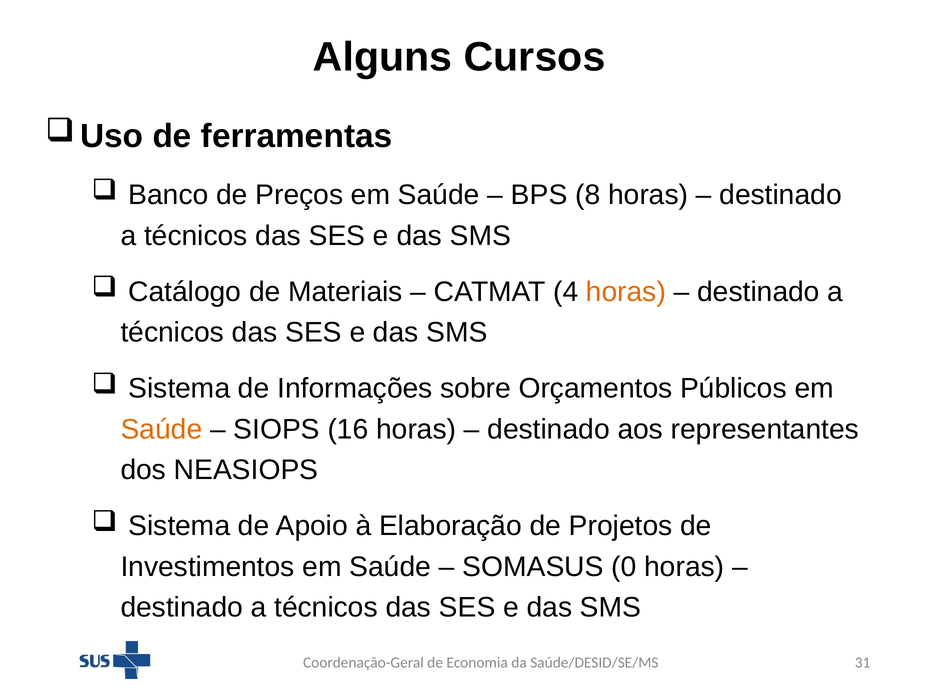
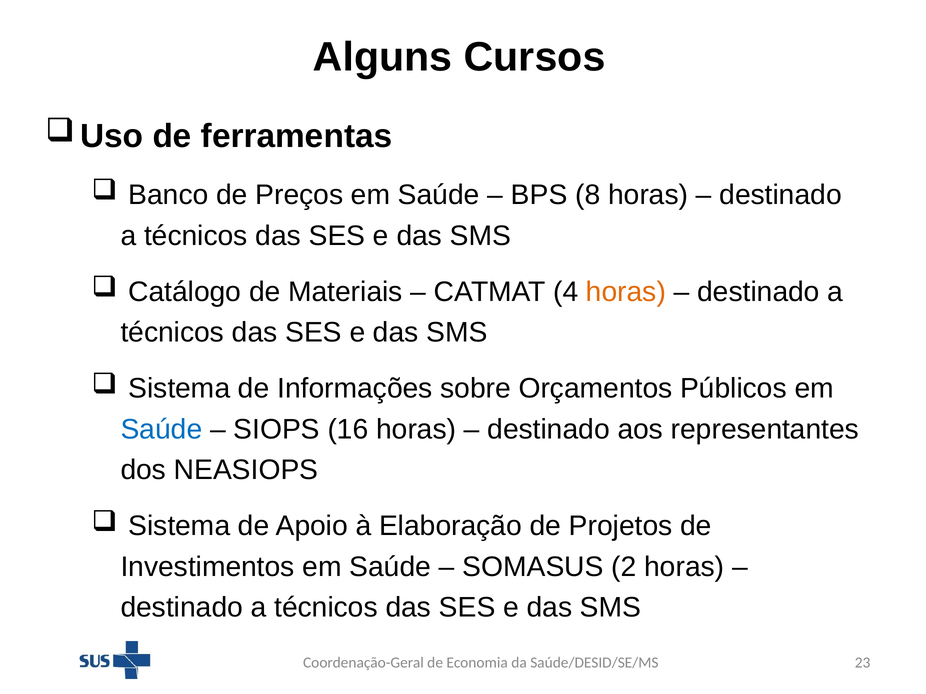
Saúde at (161, 430) colour: orange -> blue
0: 0 -> 2
31: 31 -> 23
